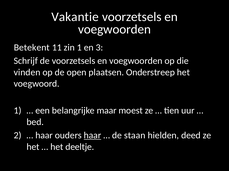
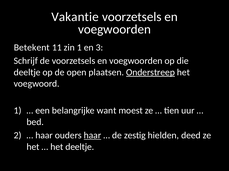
vinden at (27, 73): vinden -> deeltje
Onderstreep underline: none -> present
maar: maar -> want
staan: staan -> zestig
